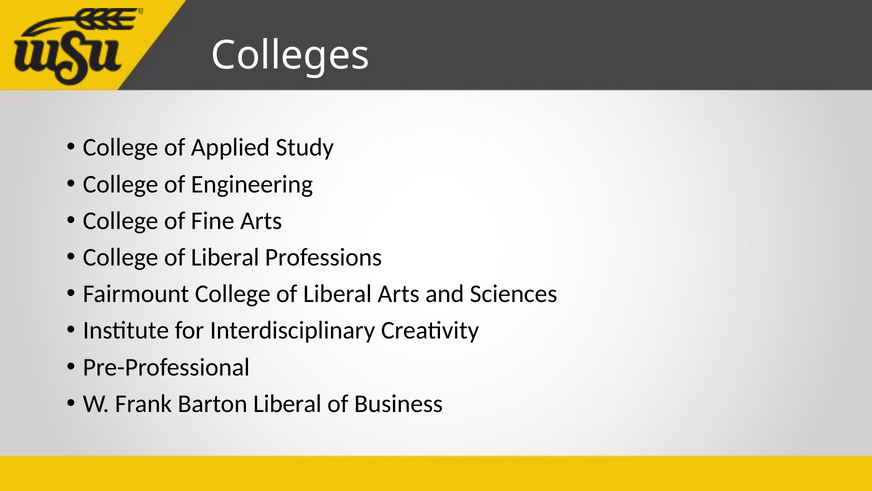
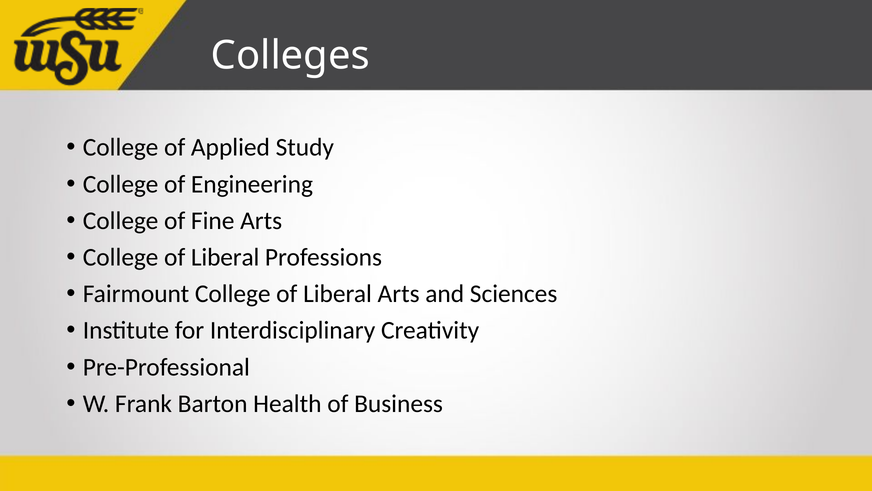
Barton Liberal: Liberal -> Health
